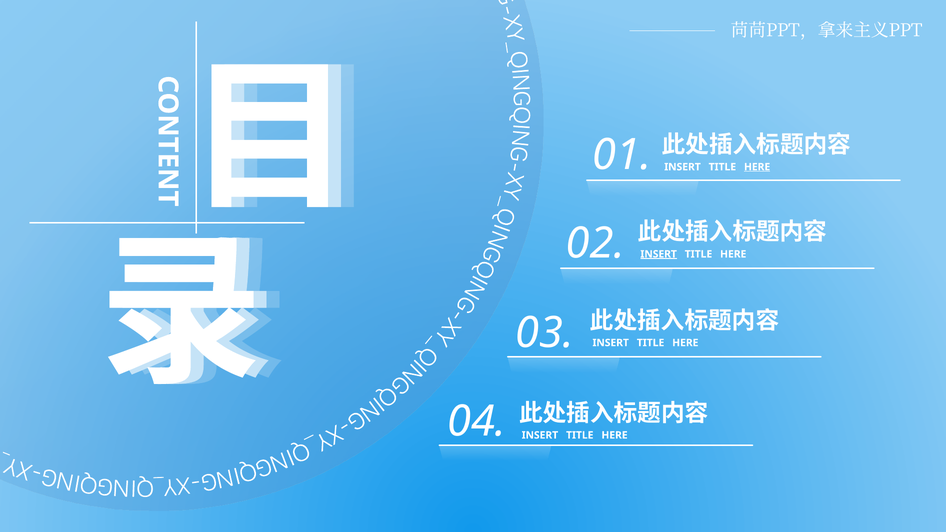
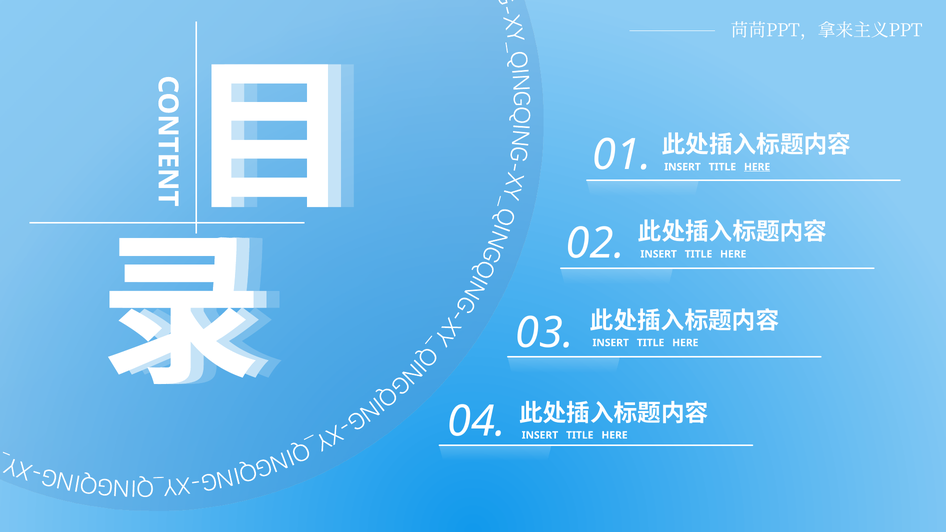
INSERT at (659, 254) underline: present -> none
